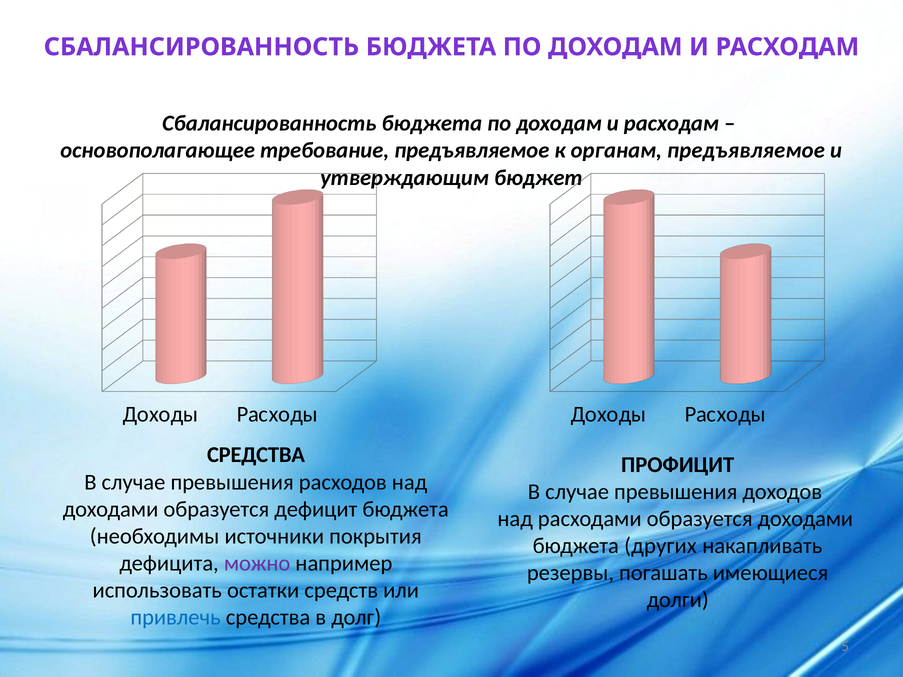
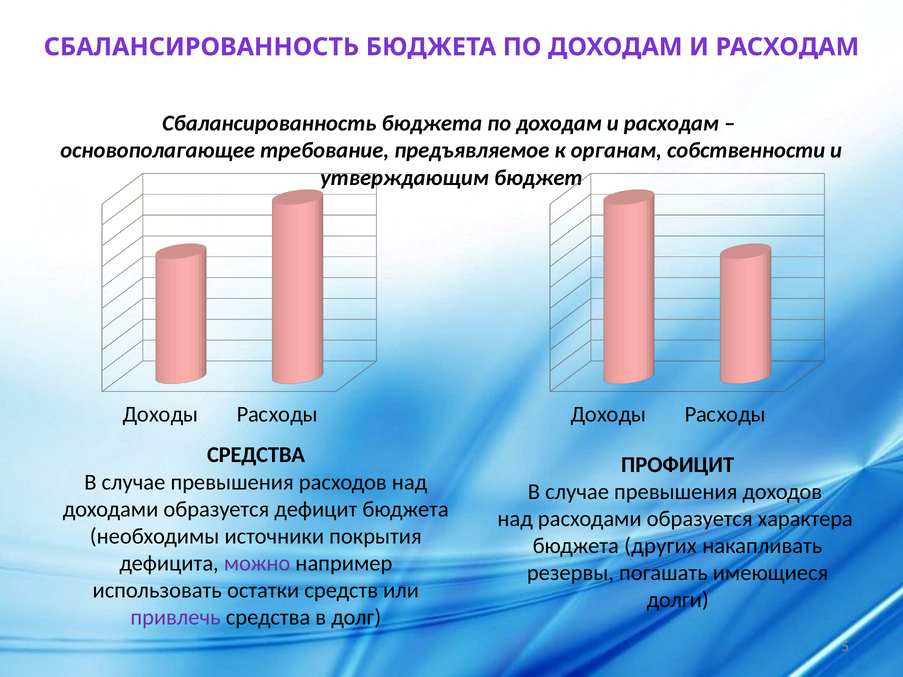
органам предъявляемое: предъявляемое -> собственности
образуется доходами: доходами -> характера
привлечь colour: blue -> purple
